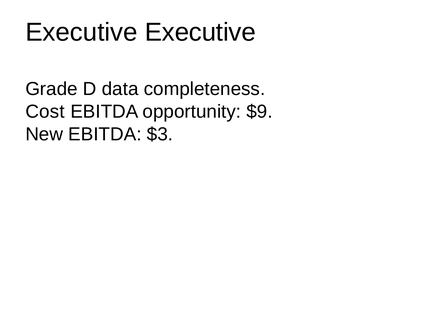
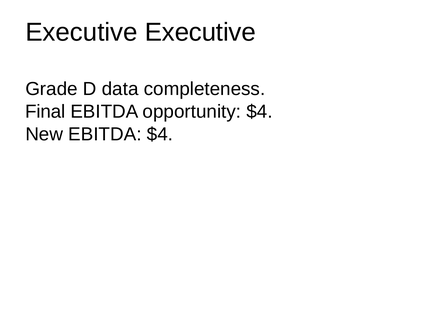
Cost: Cost -> Final
opportunity $9: $9 -> $4
EBITDA $3: $3 -> $4
